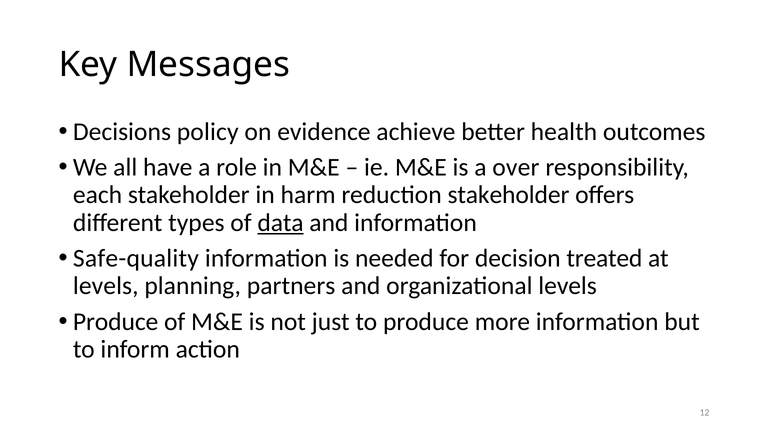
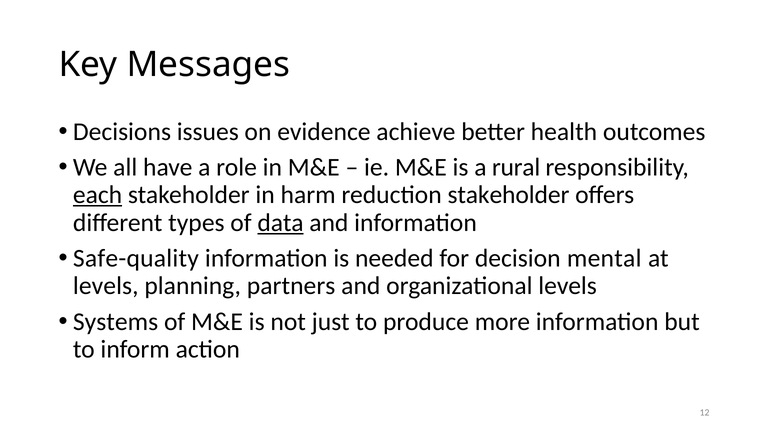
policy: policy -> issues
over: over -> rural
each underline: none -> present
treated: treated -> mental
Produce at (116, 322): Produce -> Systems
